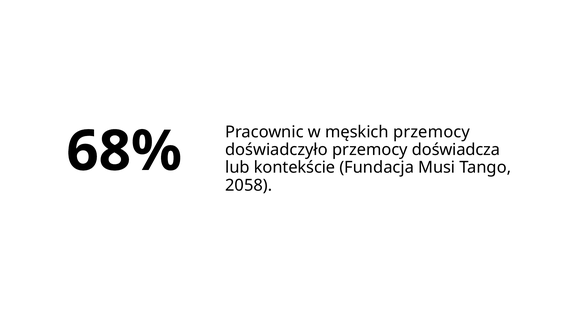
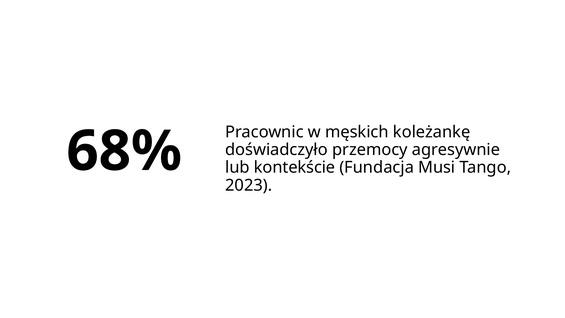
męskich przemocy: przemocy -> koleżankę
doświadcza: doświadcza -> agresywnie
2058: 2058 -> 2023
